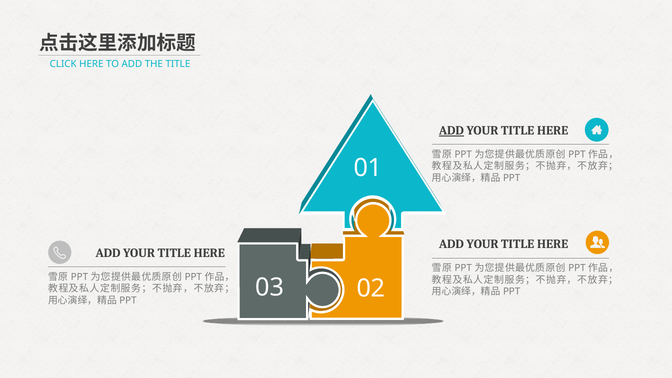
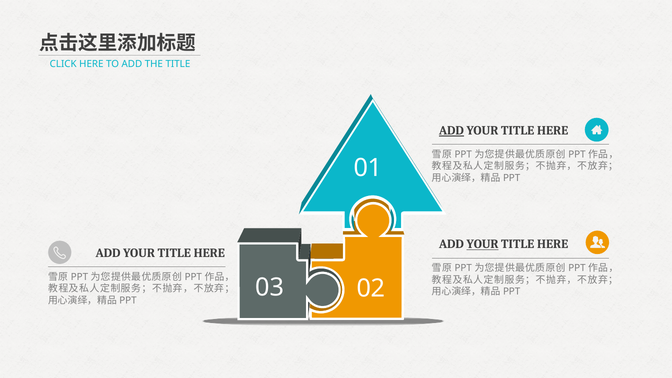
YOUR at (483, 244) underline: none -> present
